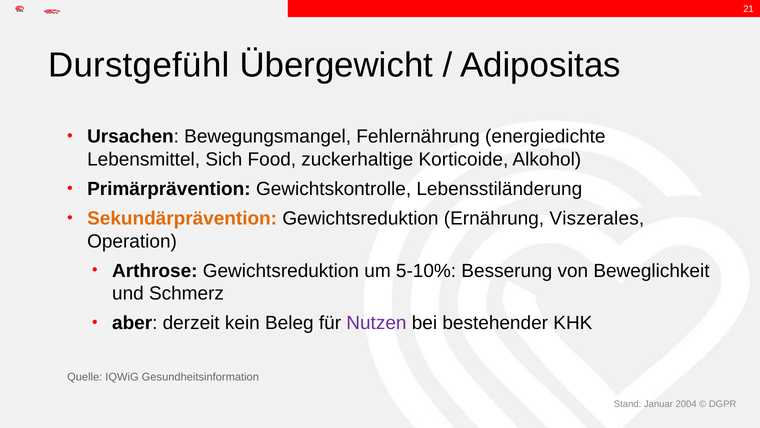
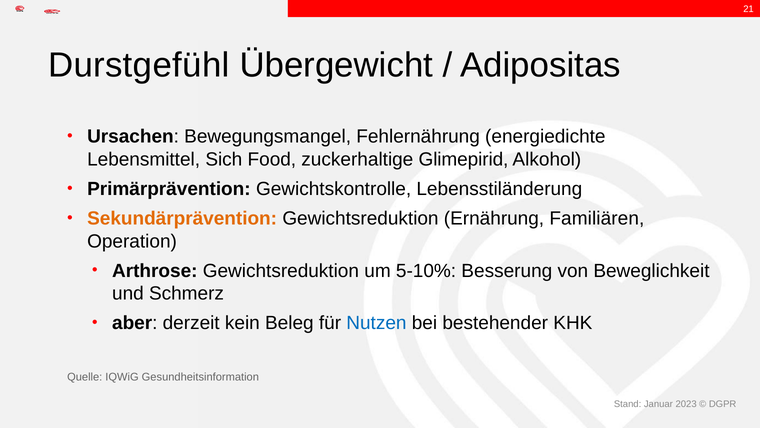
Korticoide: Korticoide -> Glimepirid
Viszerales: Viszerales -> Familiären
Nutzen colour: purple -> blue
2004: 2004 -> 2023
